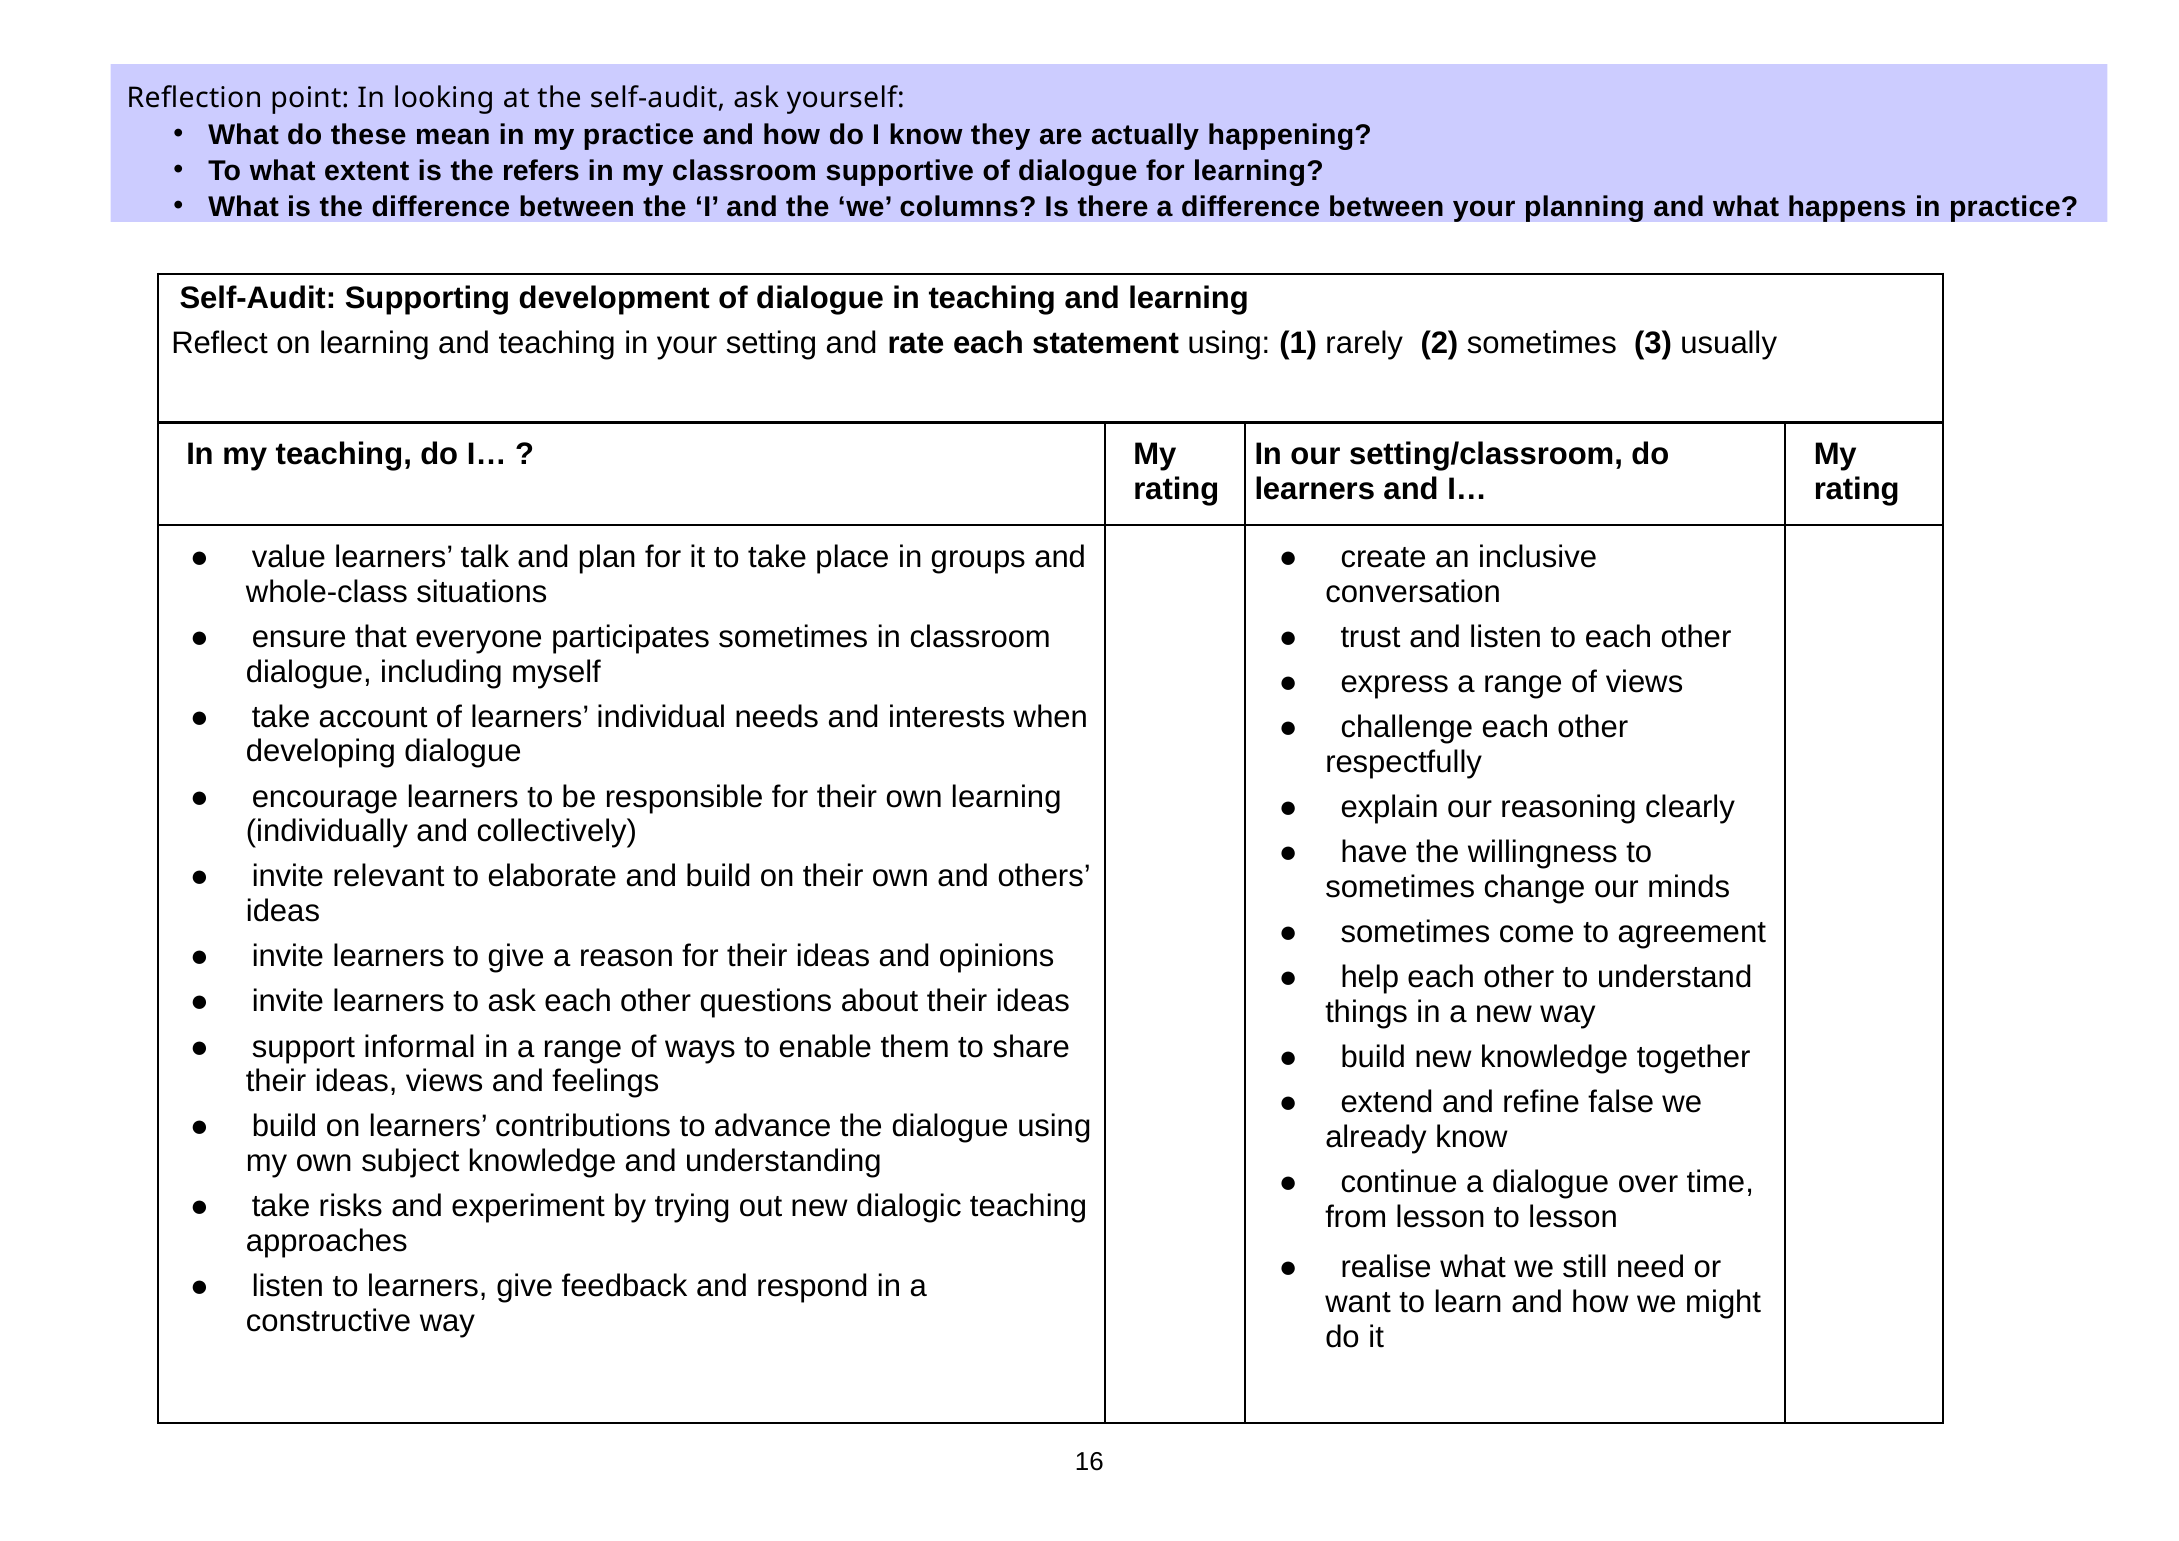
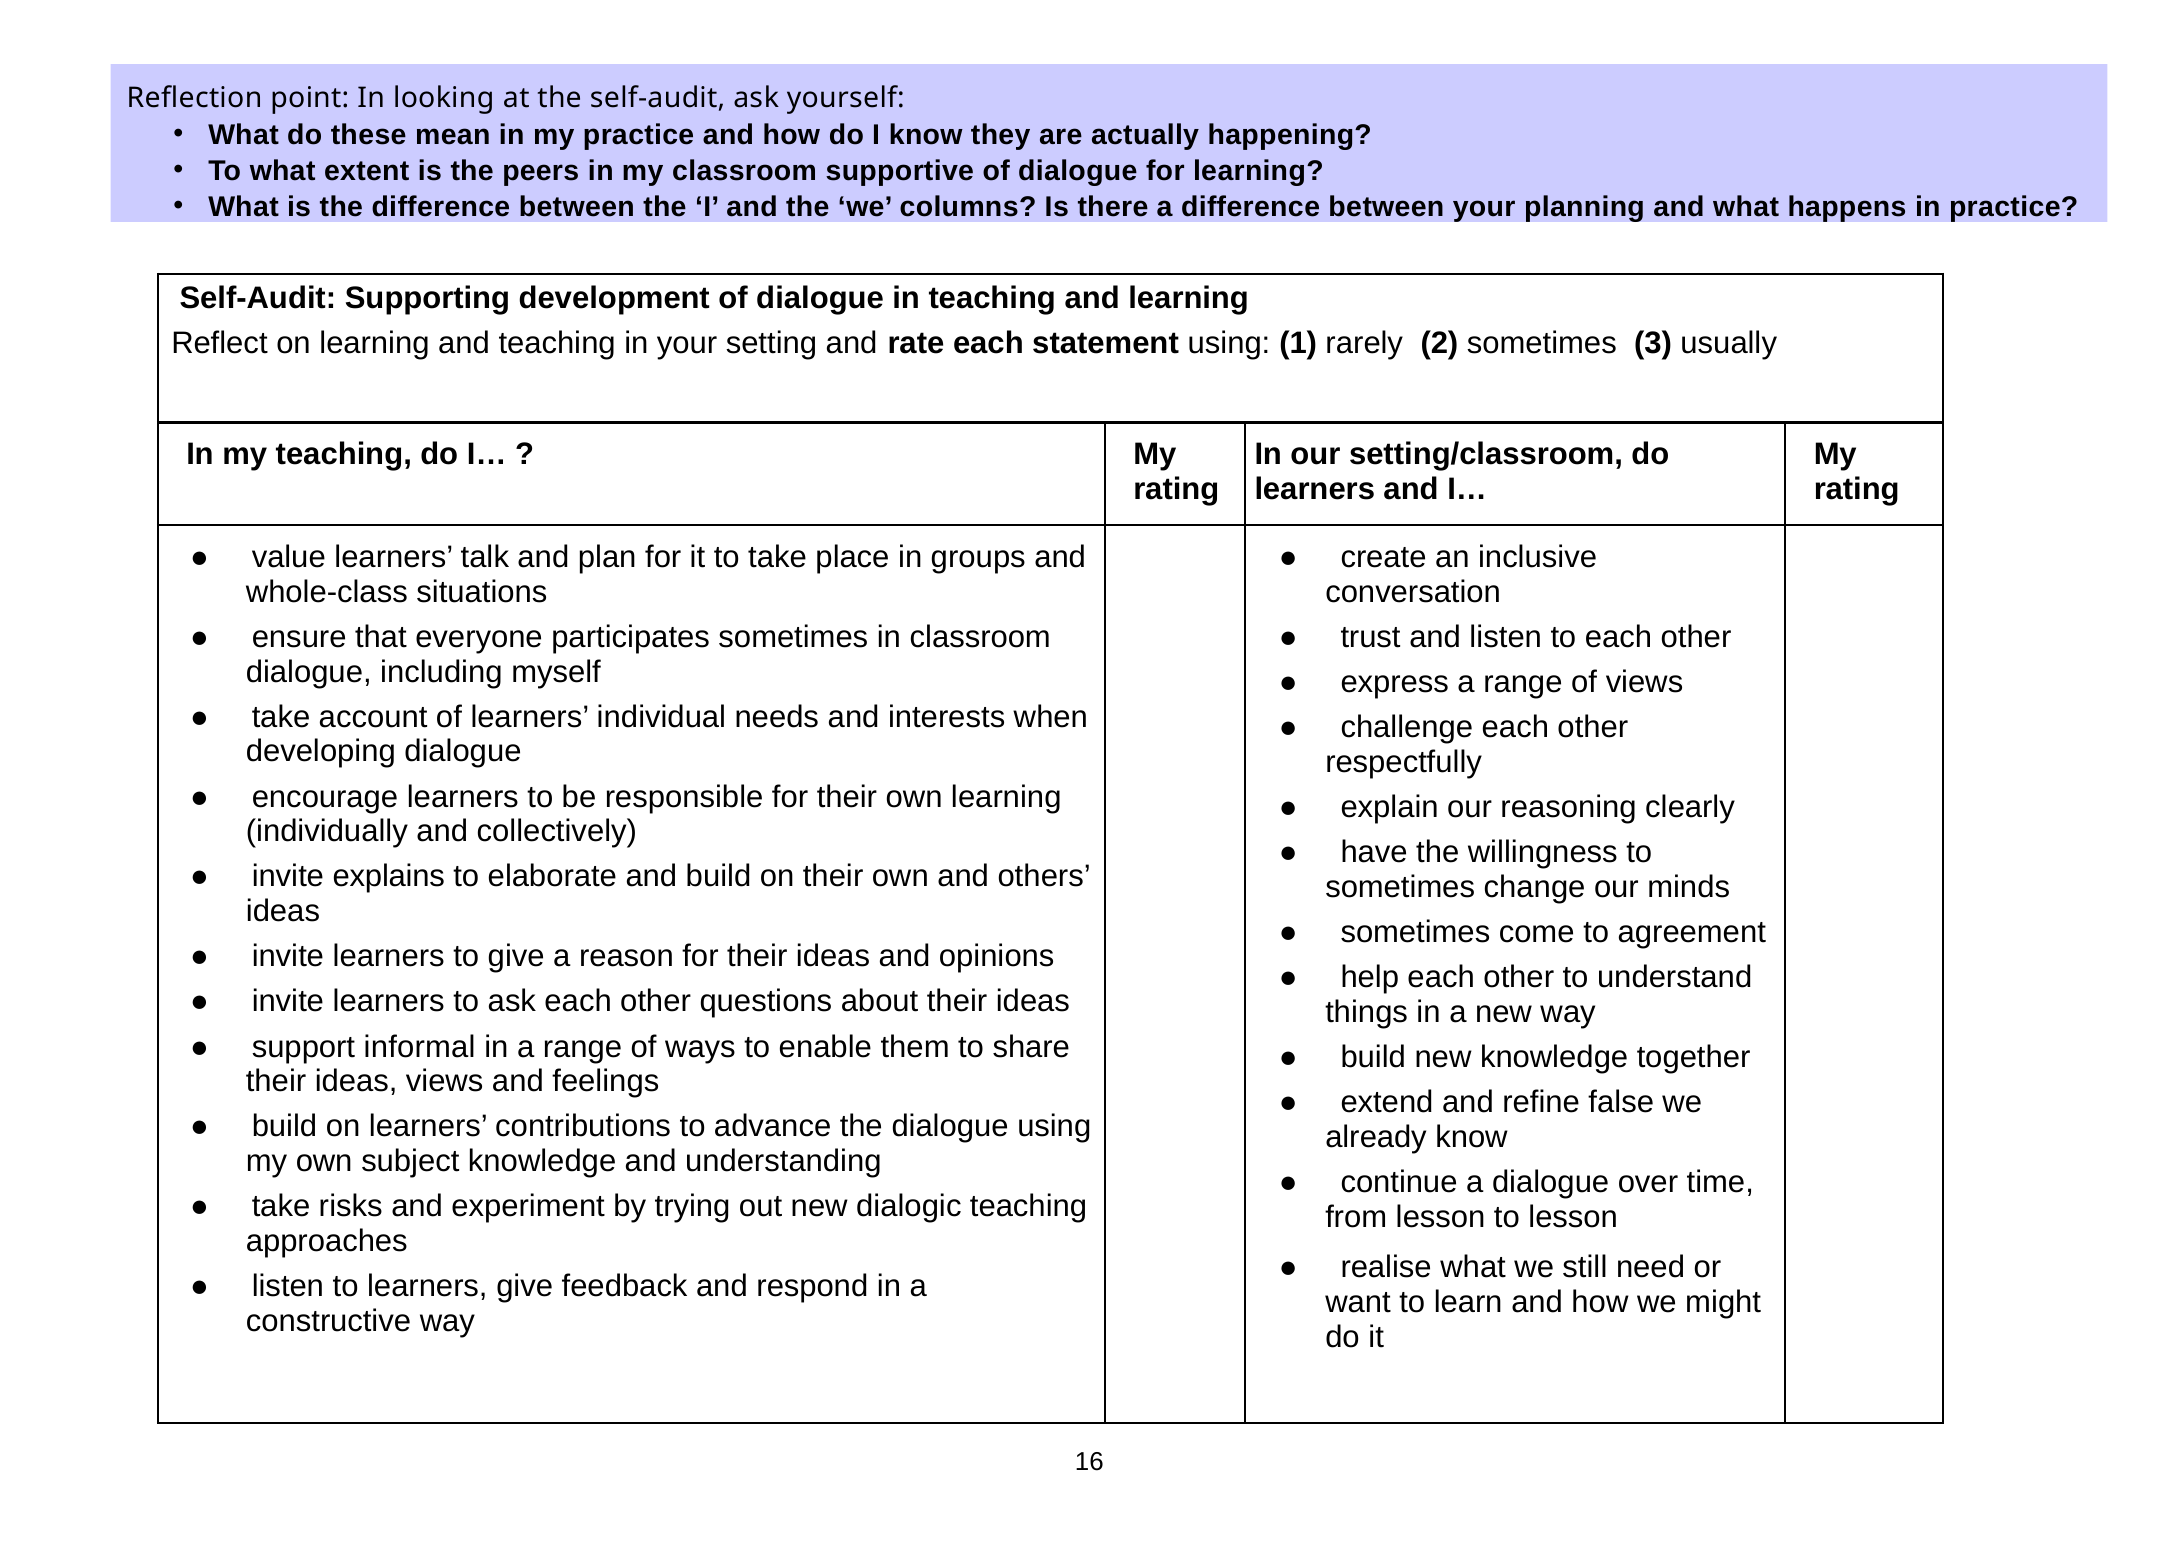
refers: refers -> peers
relevant: relevant -> explains
